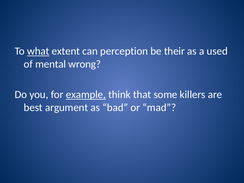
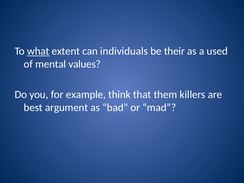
perception: perception -> individuals
wrong: wrong -> values
example underline: present -> none
some: some -> them
